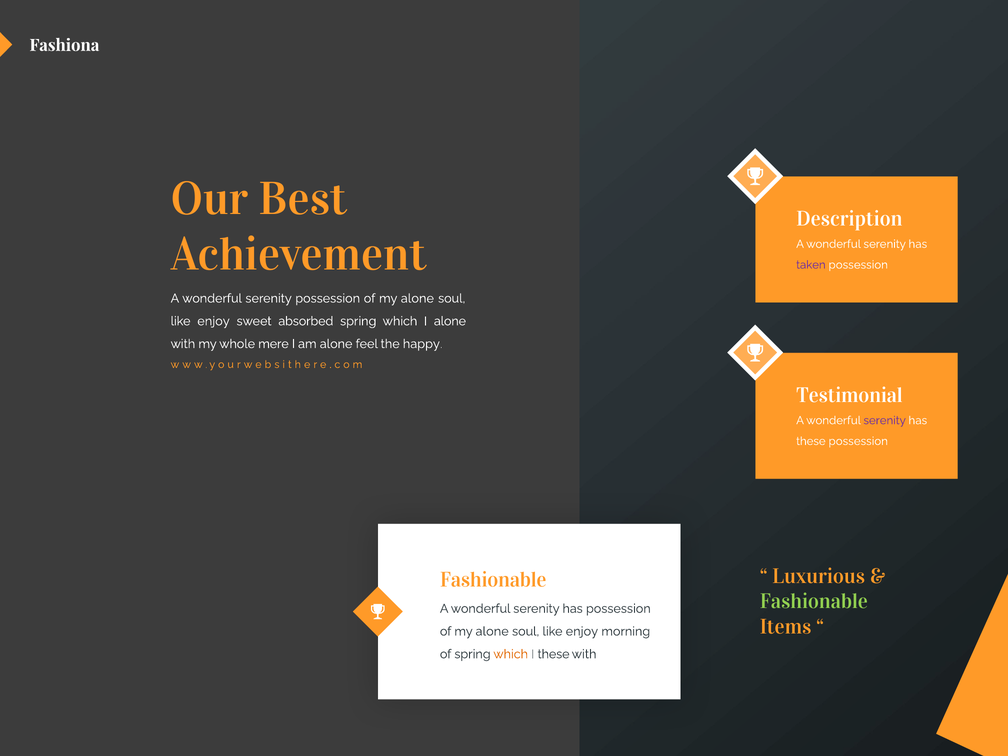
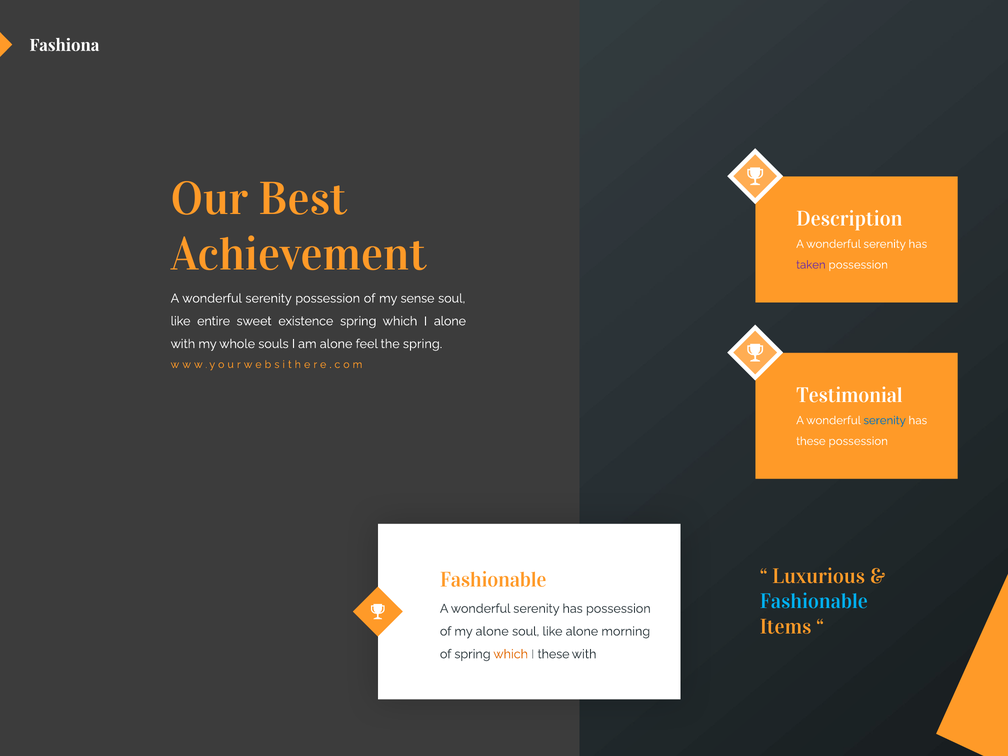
alone at (417, 298): alone -> sense
enjoy at (213, 321): enjoy -> entire
absorbed: absorbed -> existence
mere: mere -> souls
the happy: happy -> spring
serenity at (885, 420) colour: purple -> blue
Fashionable at (814, 602) colour: light green -> light blue
enjoy at (582, 631): enjoy -> alone
